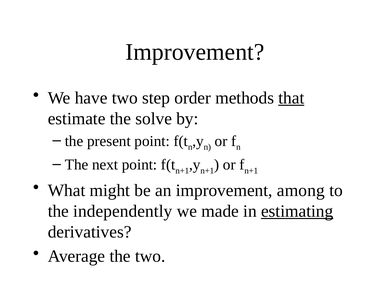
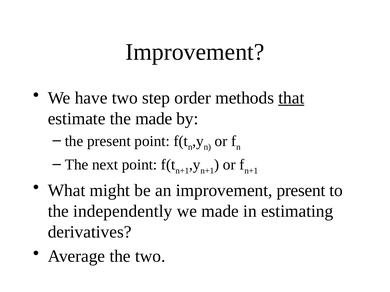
the solve: solve -> made
improvement among: among -> present
estimating underline: present -> none
